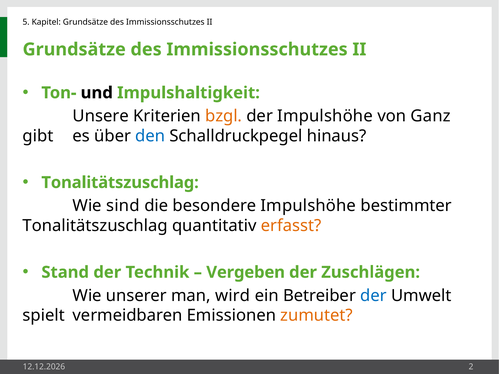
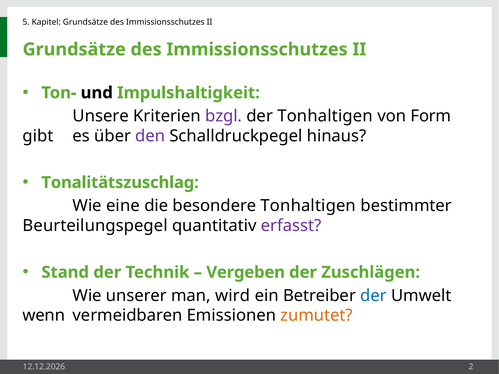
bzgl colour: orange -> purple
der Impulshöhe: Impulshöhe -> Tonhaltigen
Ganz: Ganz -> Form
den colour: blue -> purple
sind: sind -> eine
besondere Impulshöhe: Impulshöhe -> Tonhaltigen
Tonalitätszuschlag at (95, 226): Tonalitätszuschlag -> Beurteilungspegel
erfasst colour: orange -> purple
spielt: spielt -> wenn
